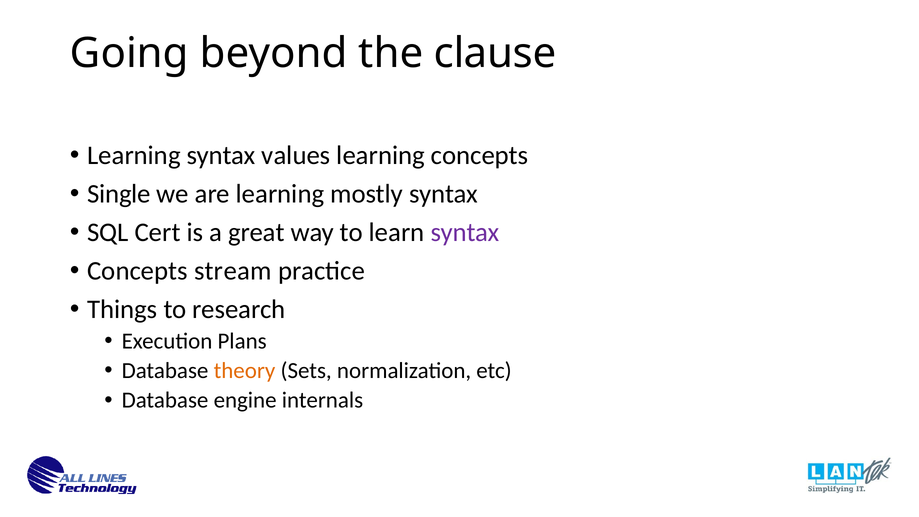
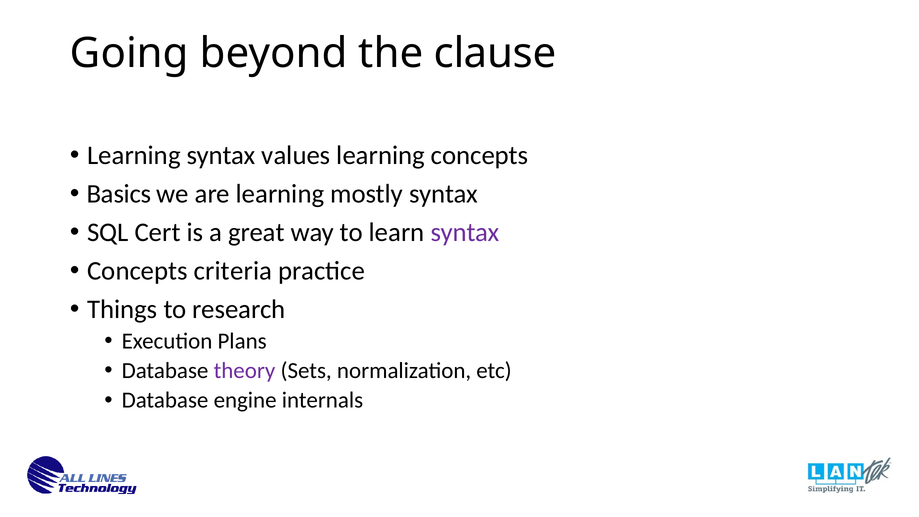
Single: Single -> Basics
stream: stream -> criteria
theory colour: orange -> purple
